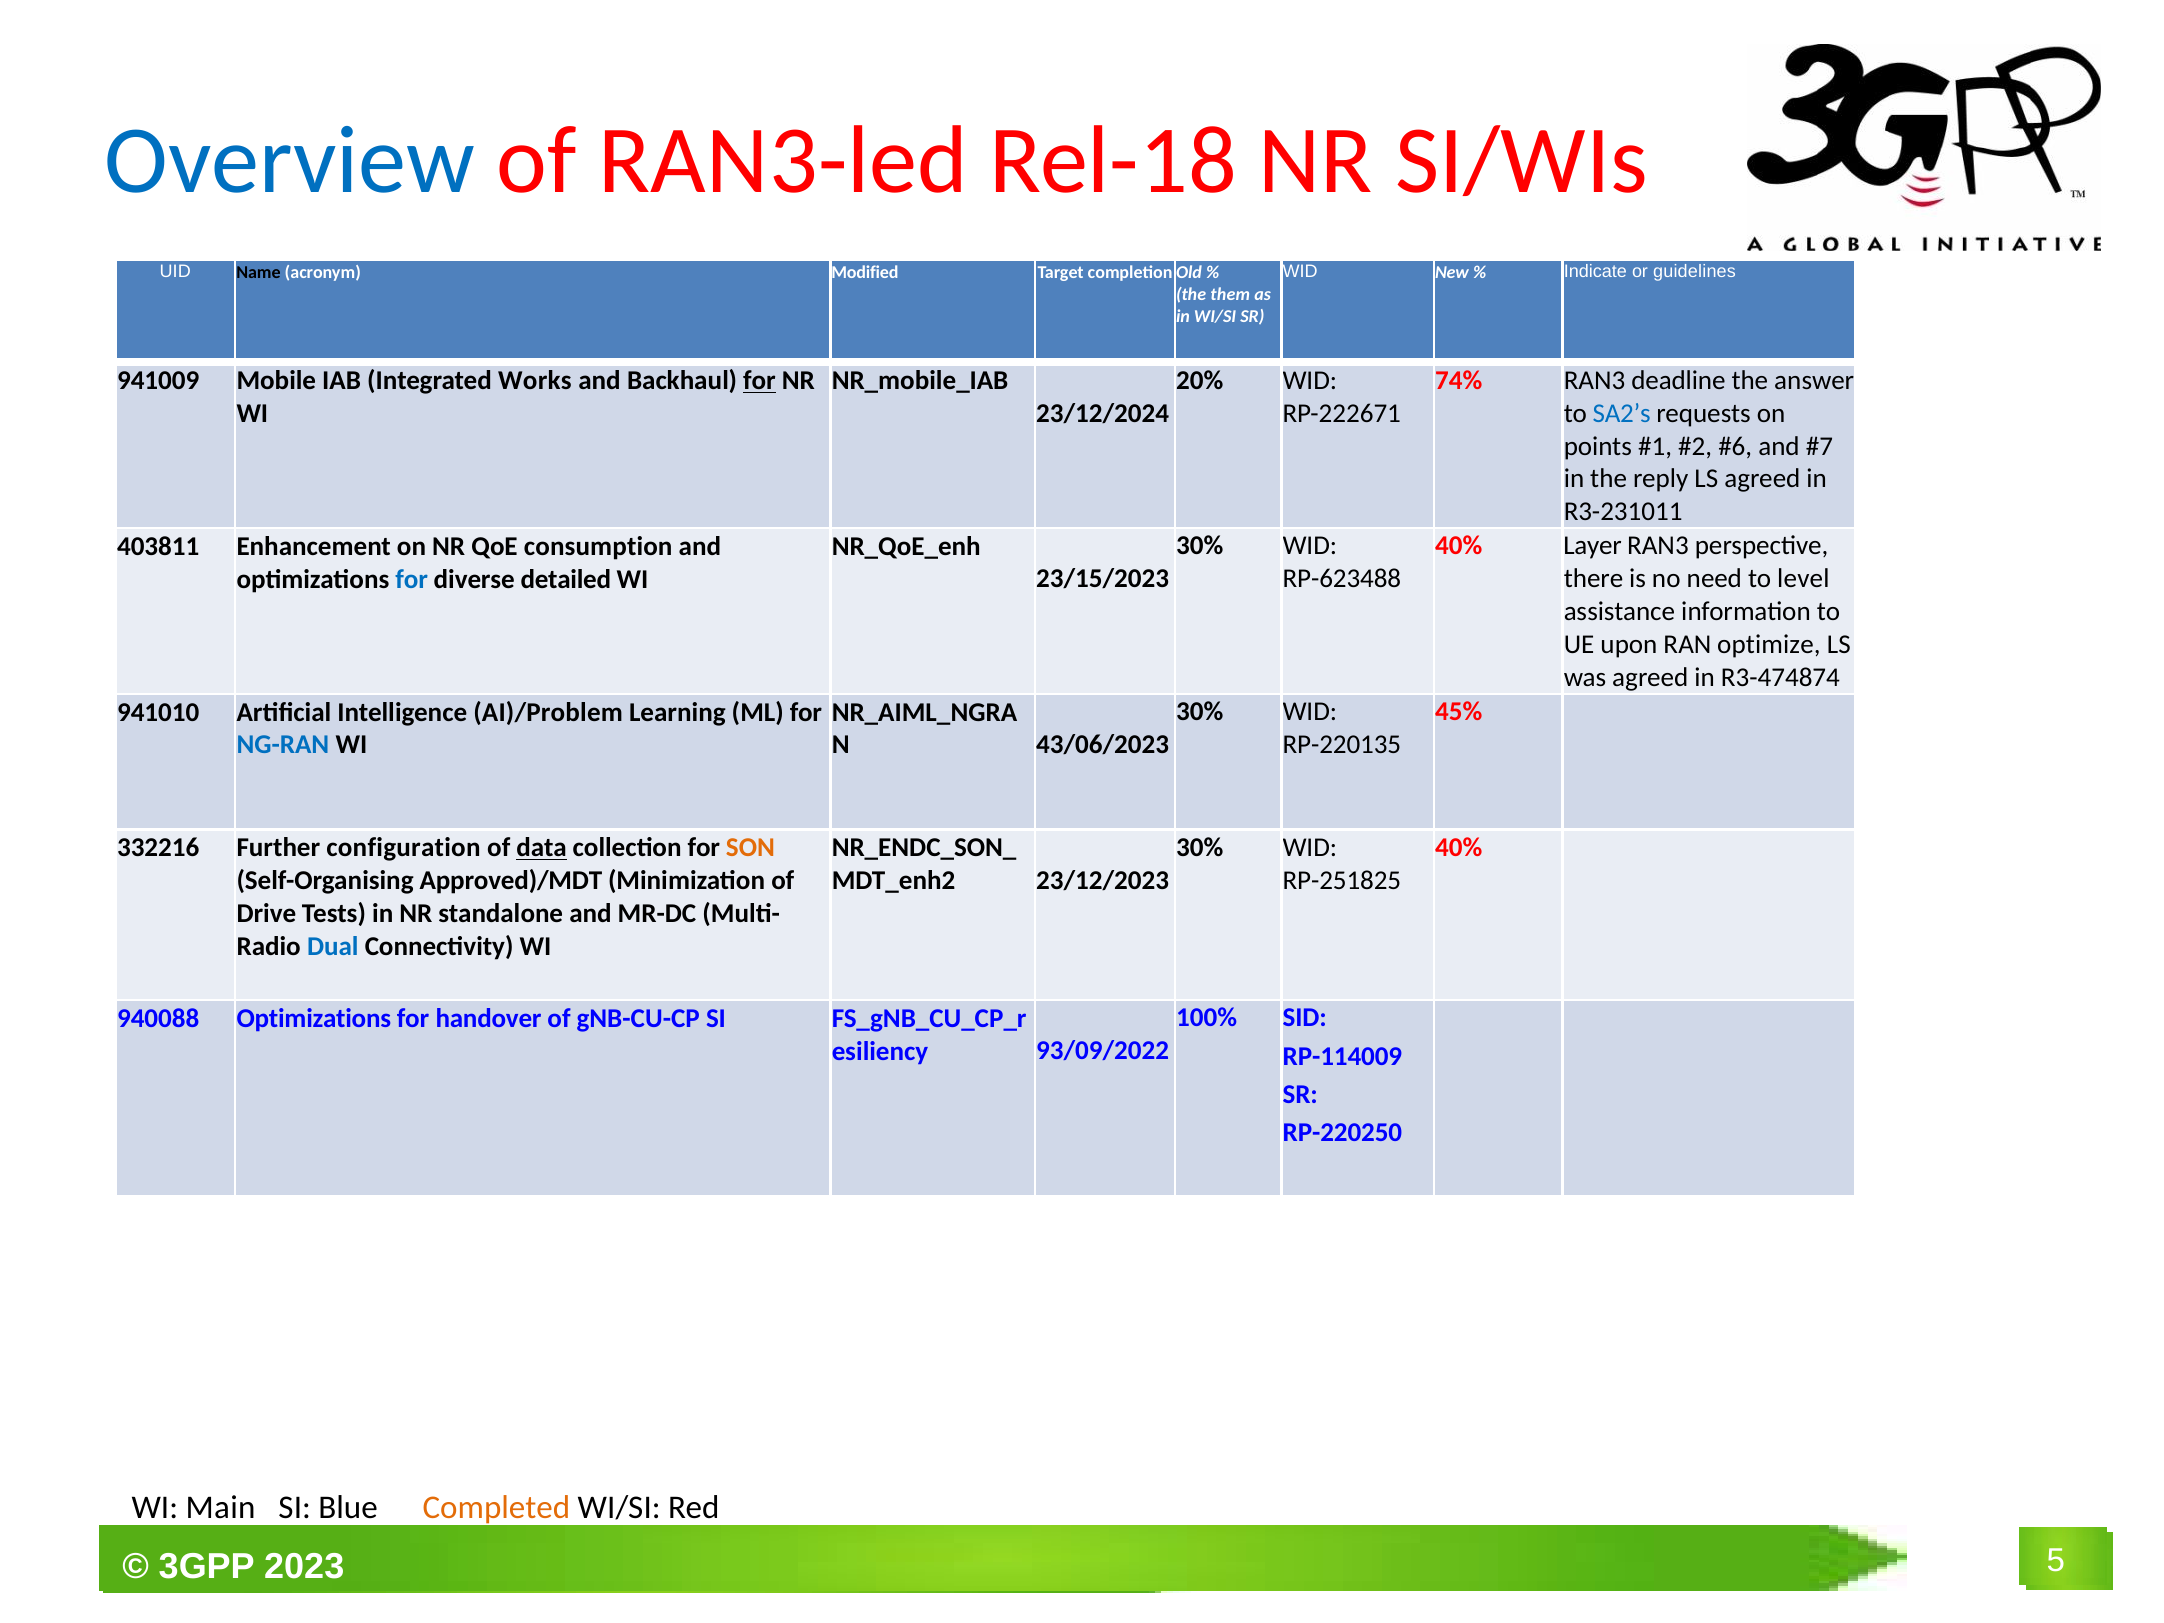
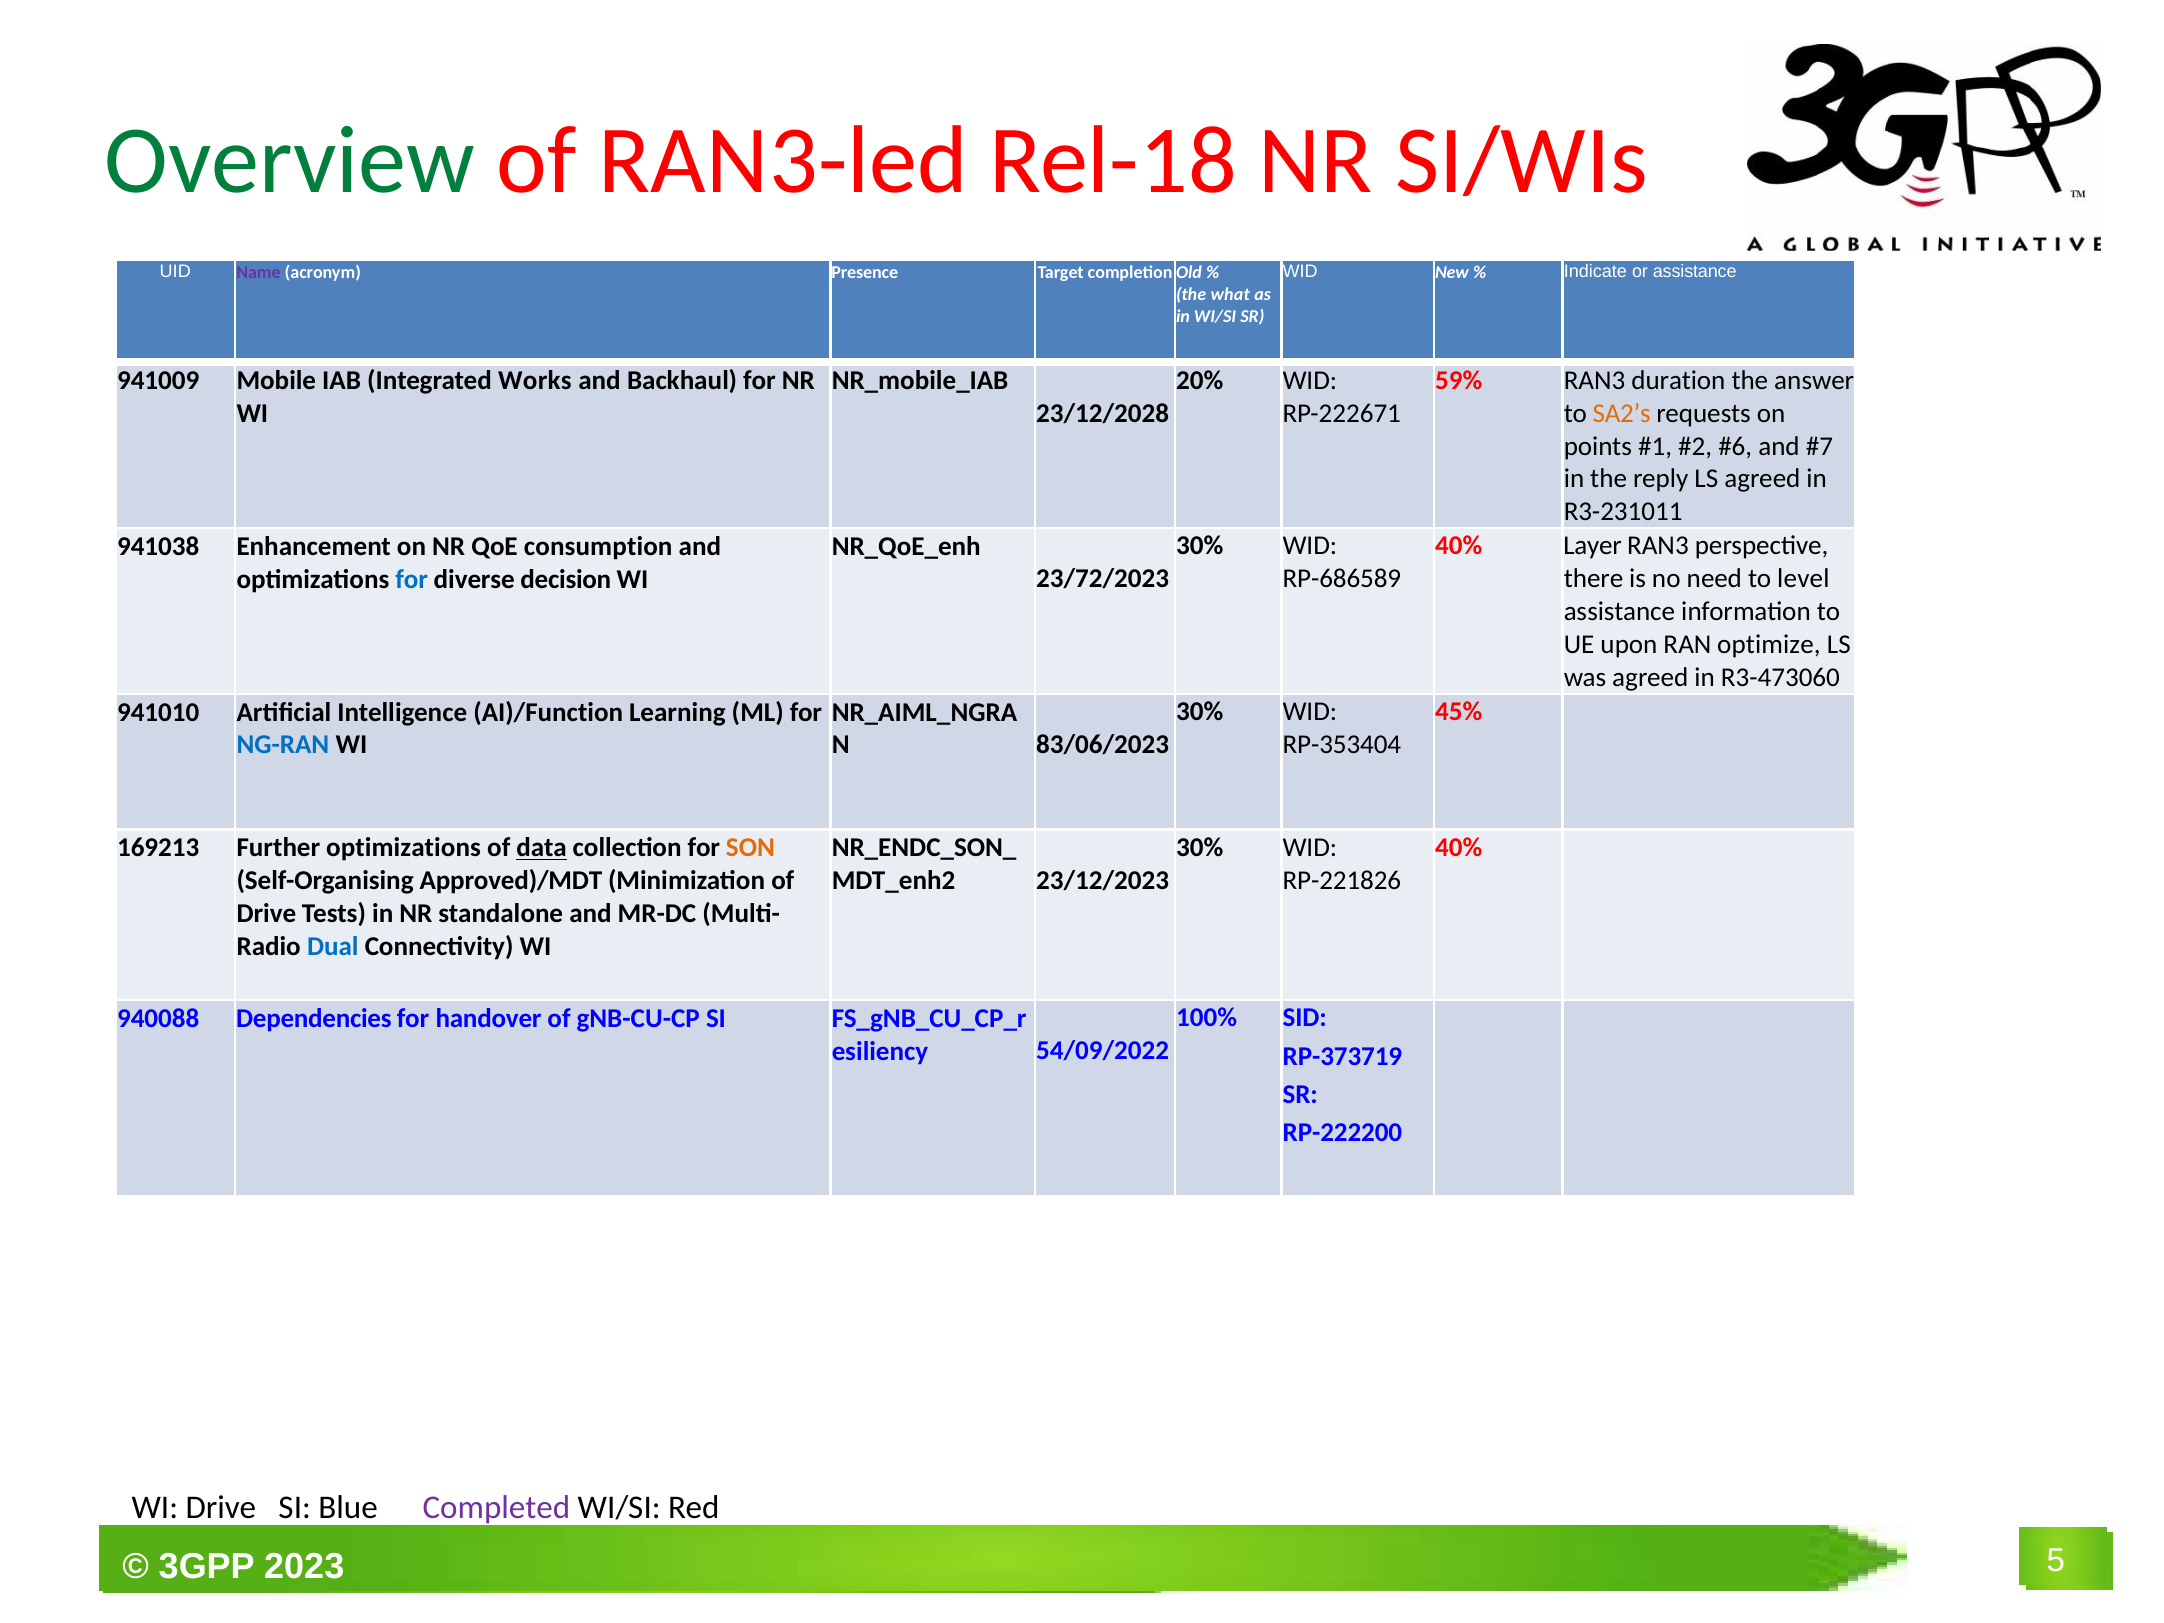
Overview colour: blue -> green
Name colour: black -> purple
Modified: Modified -> Presence
or guidelines: guidelines -> assistance
them: them -> what
74%: 74% -> 59%
deadline: deadline -> duration
for at (759, 381) underline: present -> none
23/12/2024: 23/12/2024 -> 23/12/2028
SA2’s colour: blue -> orange
403811: 403811 -> 941038
23/15/2023: 23/15/2023 -> 23/72/2023
RP-623488: RP-623488 -> RP-686589
detailed: detailed -> decision
R3-474874: R3-474874 -> R3-473060
AI)/Problem: AI)/Problem -> AI)/Function
RP-220135: RP-220135 -> RP-353404
43/06/2023: 43/06/2023 -> 83/06/2023
332216: 332216 -> 169213
Further configuration: configuration -> optimizations
RP-251825: RP-251825 -> RP-221826
940088 Optimizations: Optimizations -> Dependencies
93/09/2022: 93/09/2022 -> 54/09/2022
RP-114009: RP-114009 -> RP-373719
RP-220250: RP-220250 -> RP-222200
WI Main: Main -> Drive
Completed colour: orange -> purple
